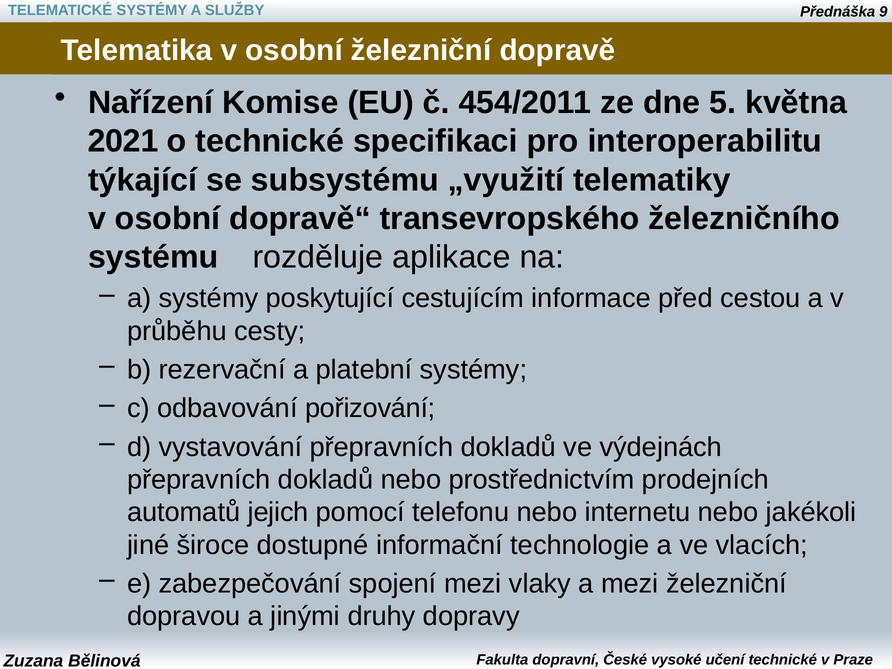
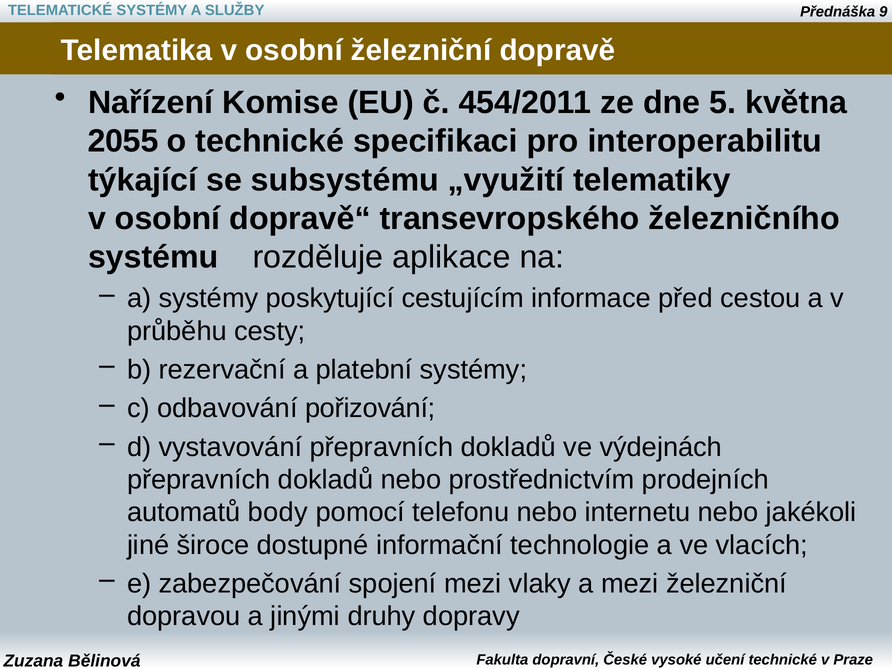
2021: 2021 -> 2055
jejich: jejich -> body
